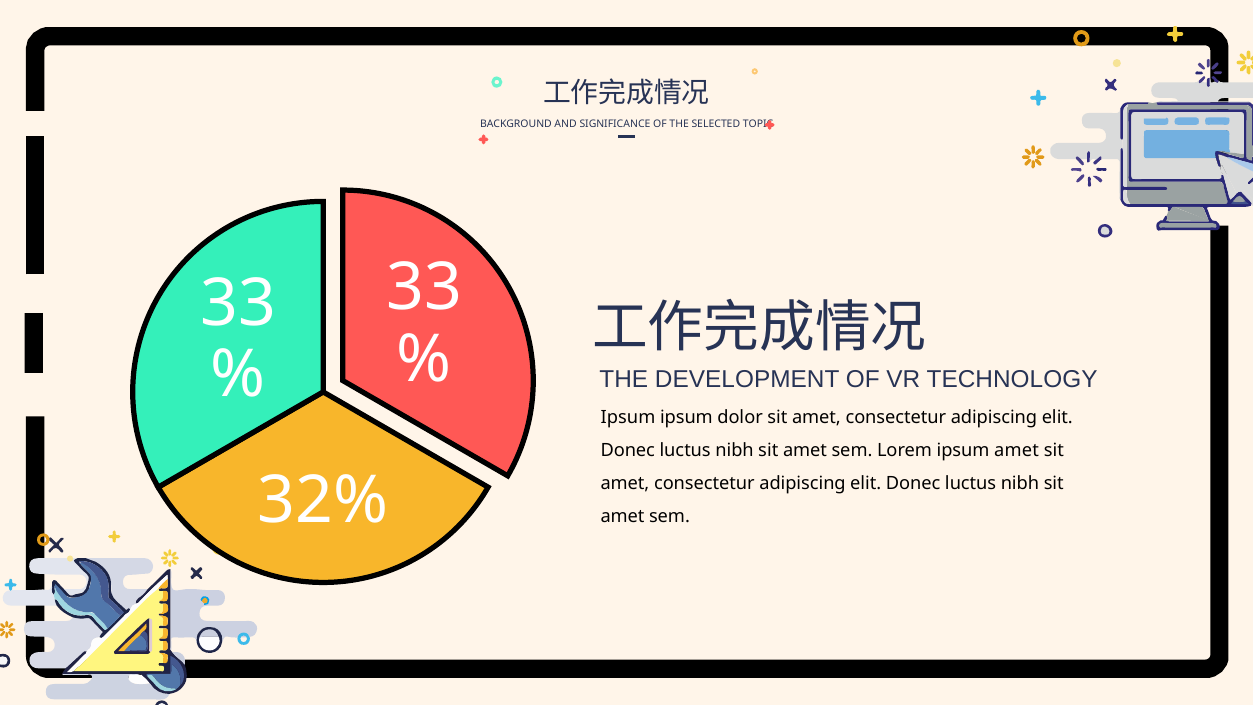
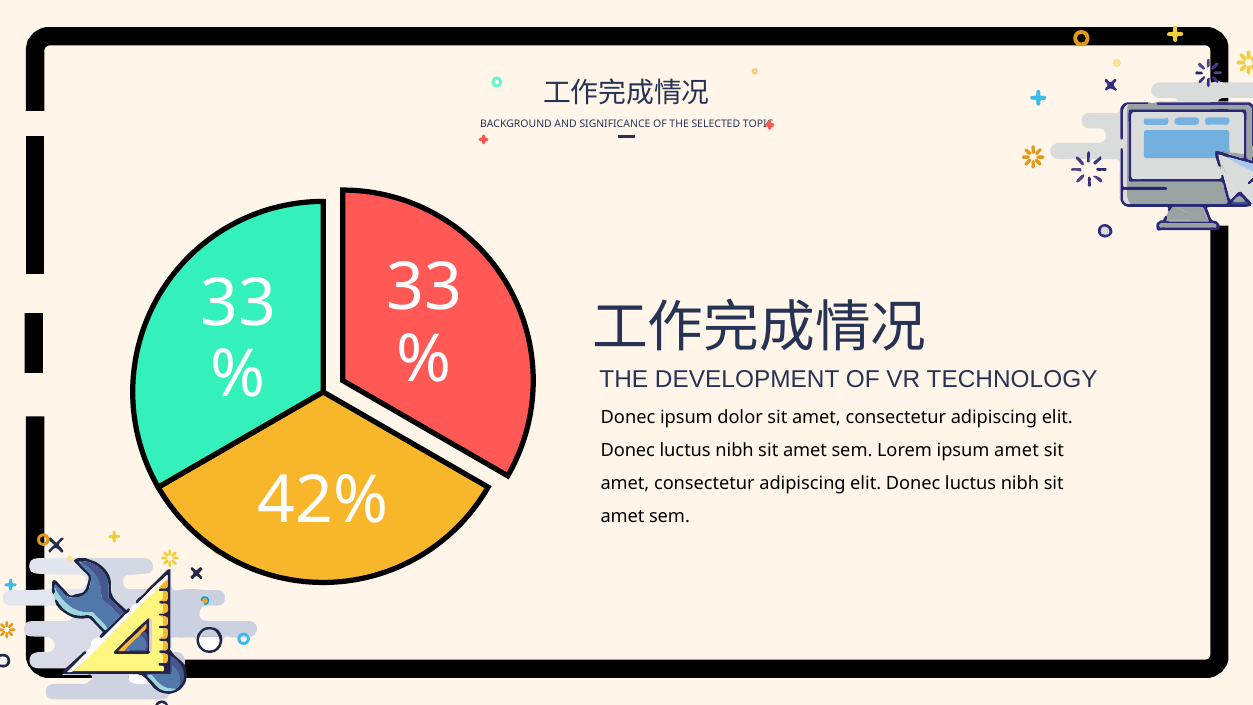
Ipsum at (628, 417): Ipsum -> Donec
32%: 32% -> 42%
